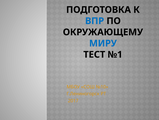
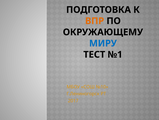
ВПР colour: blue -> orange
